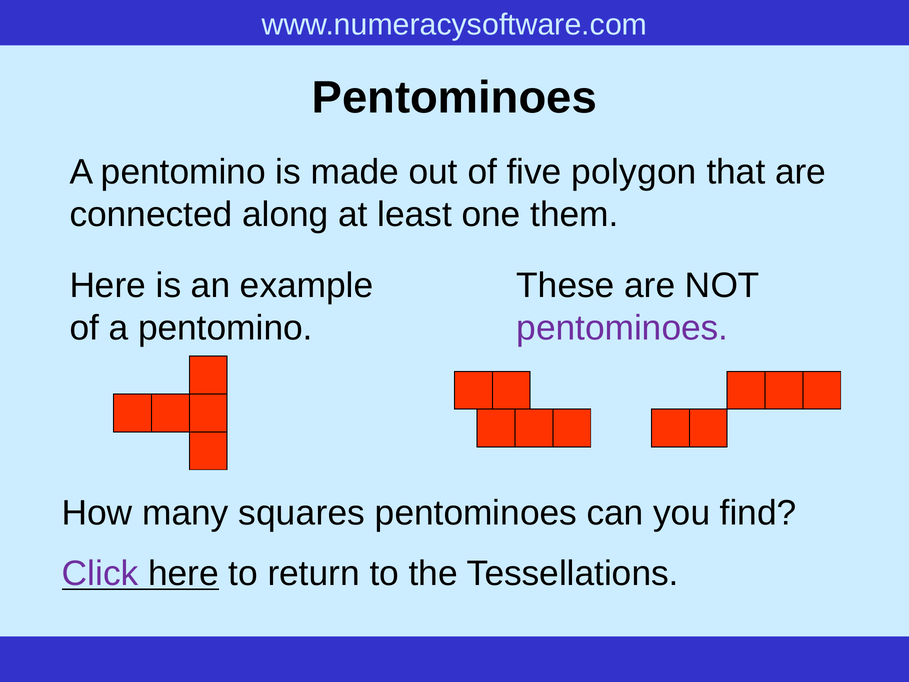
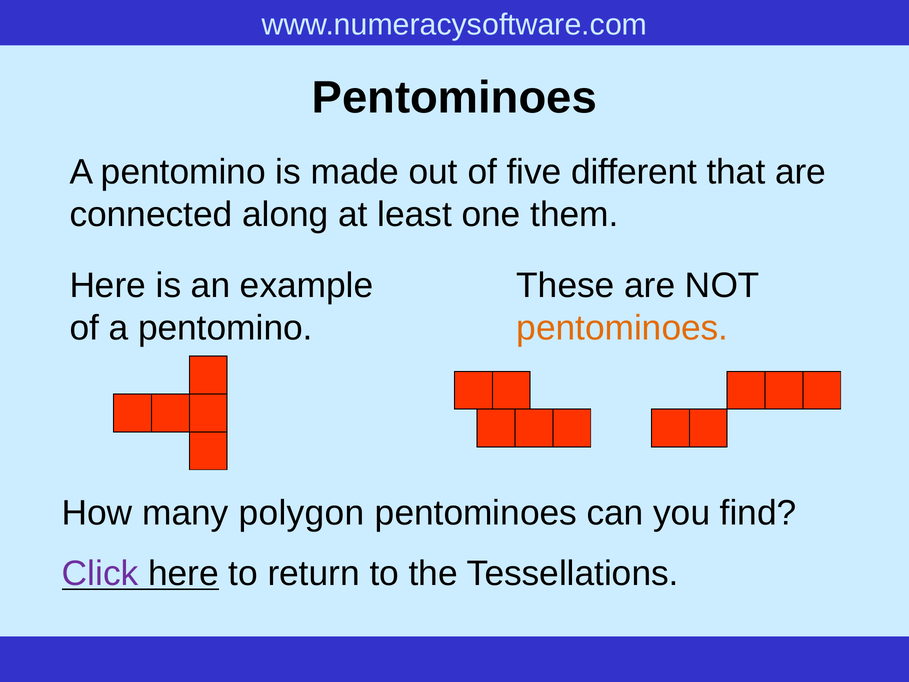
polygon: polygon -> different
pentominoes at (622, 328) colour: purple -> orange
squares: squares -> polygon
